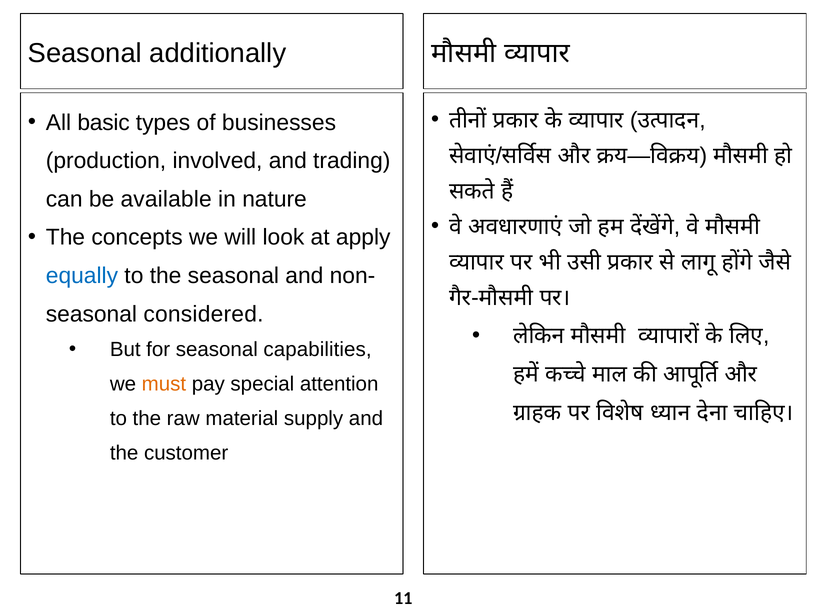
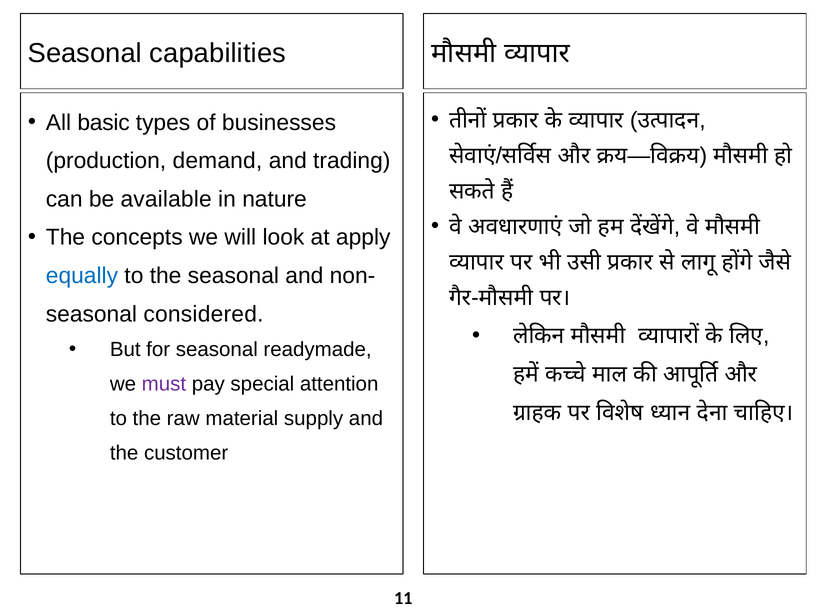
additionally: additionally -> capabilities
involved: involved -> demand
capabilities: capabilities -> readymade
must colour: orange -> purple
